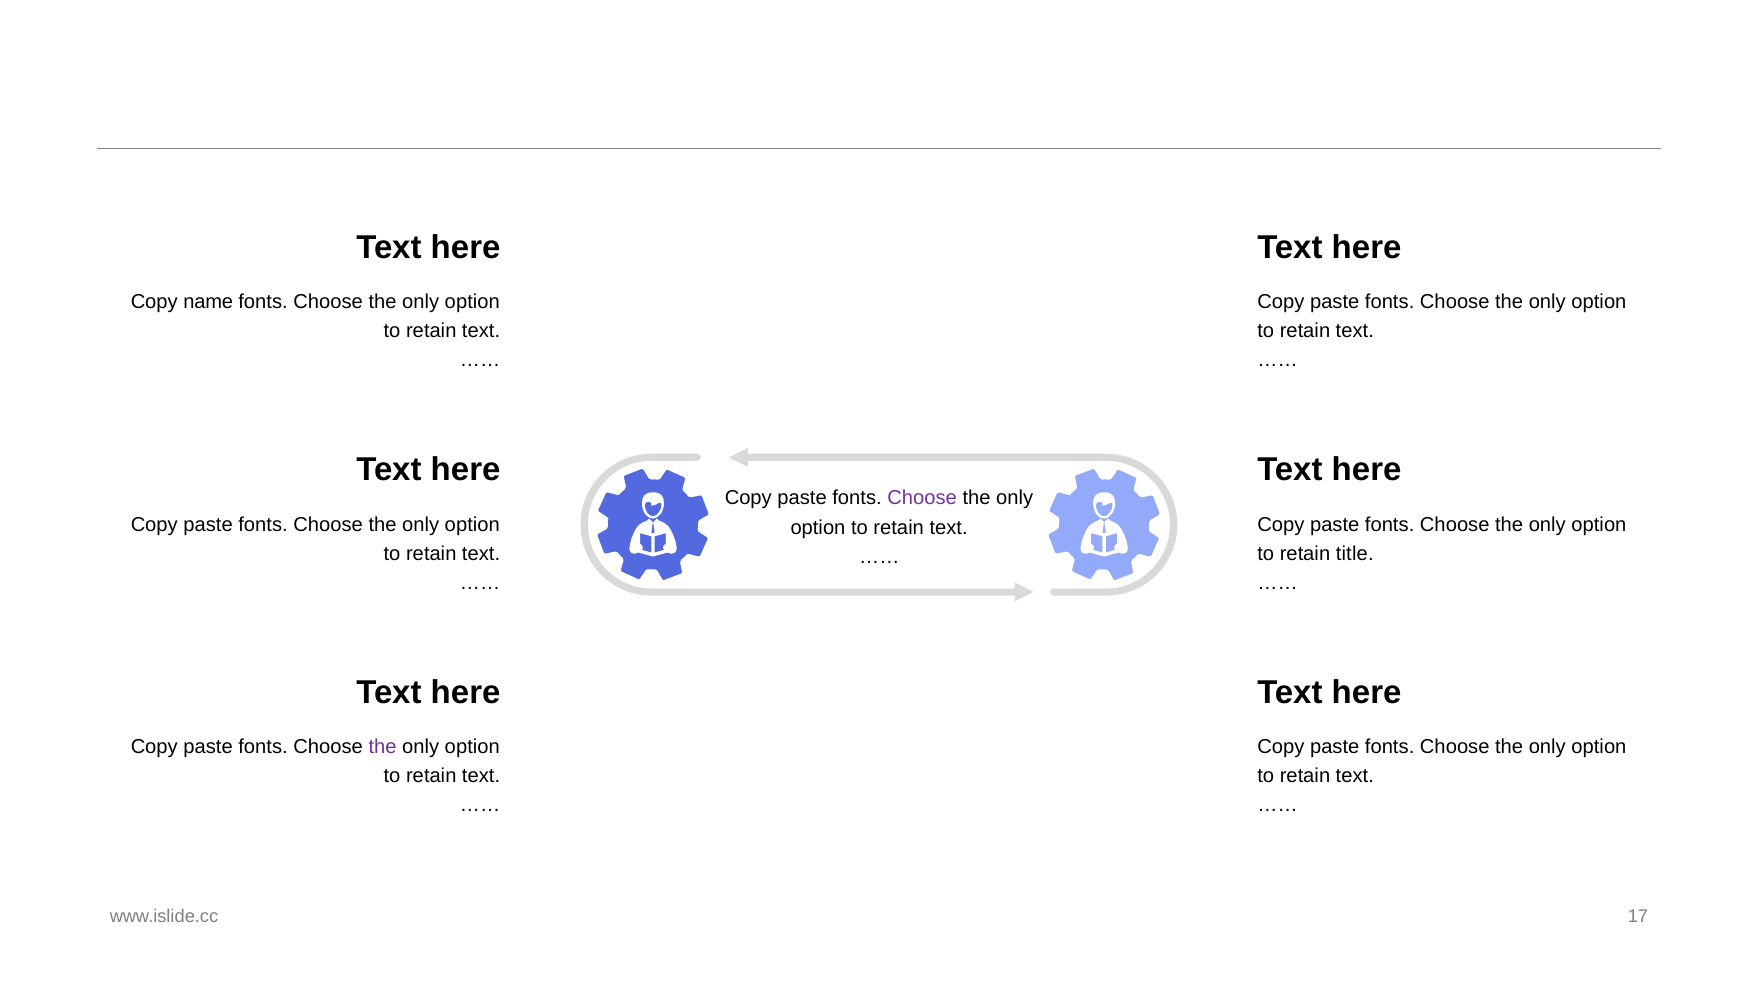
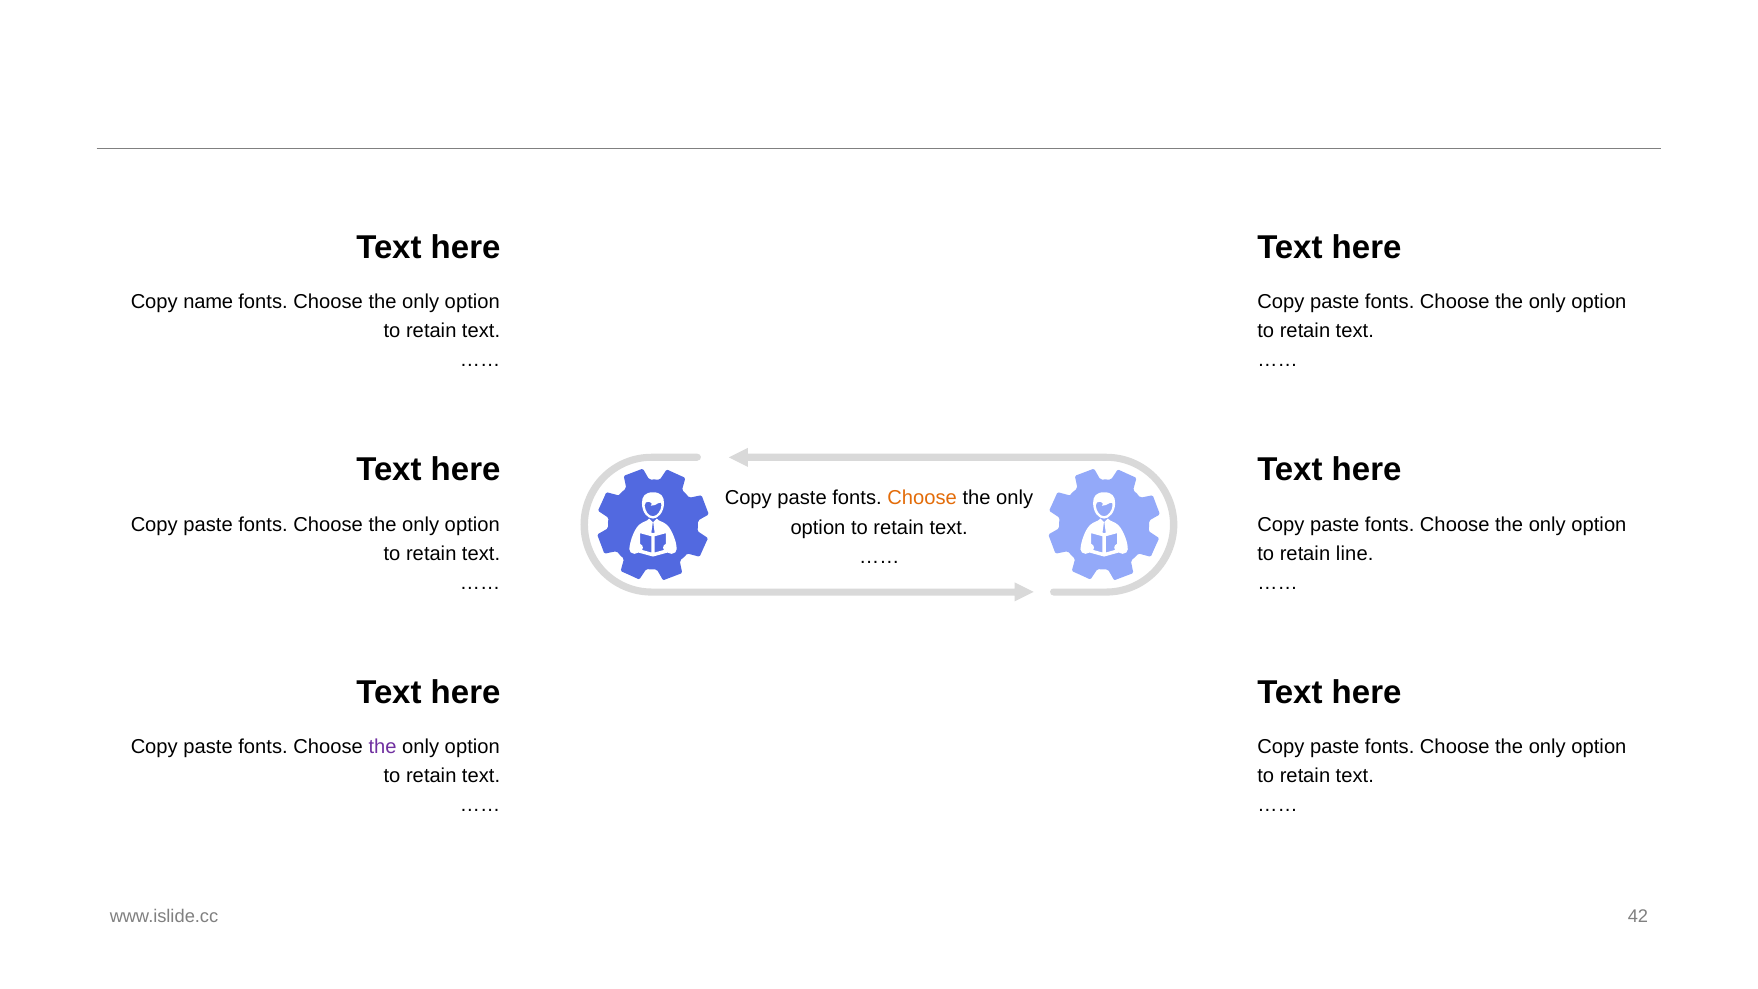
Choose at (922, 498) colour: purple -> orange
title: title -> line
17: 17 -> 42
